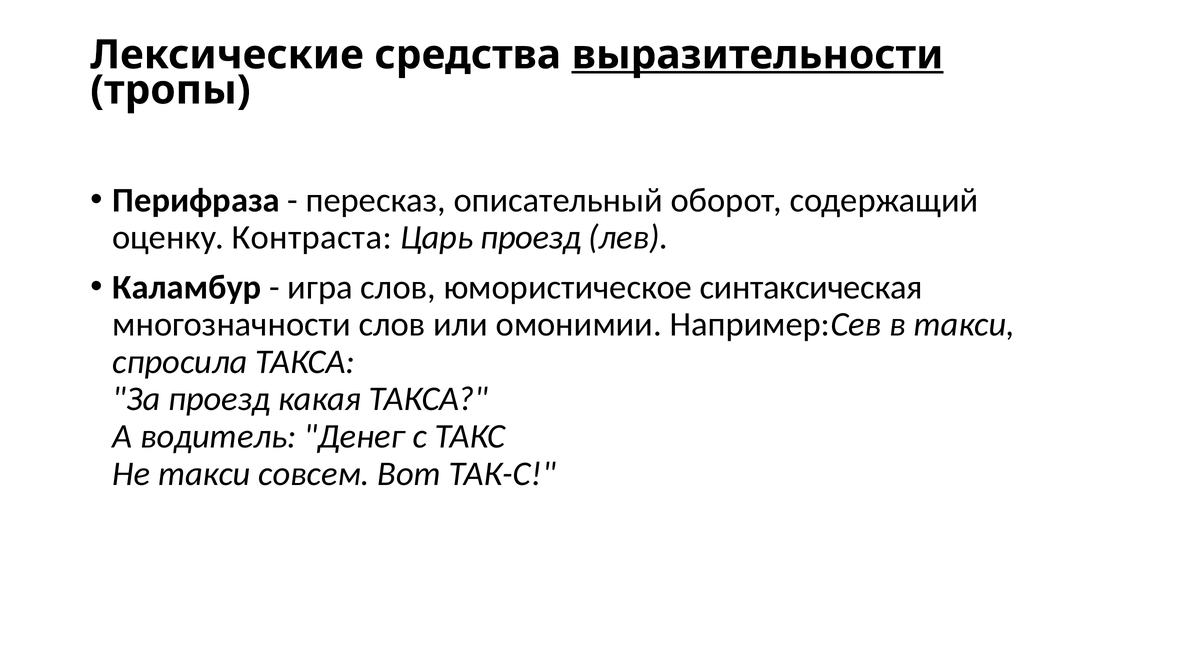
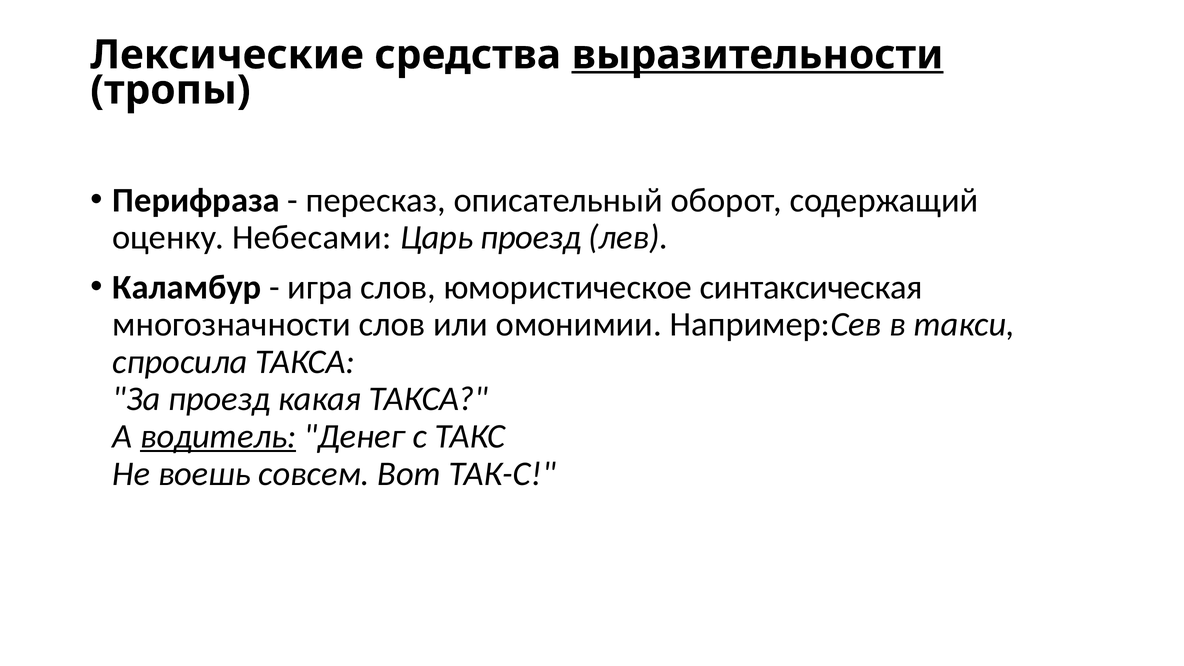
Контраста: Контраста -> Небесами
водитель underline: none -> present
Не такси: такси -> воешь
